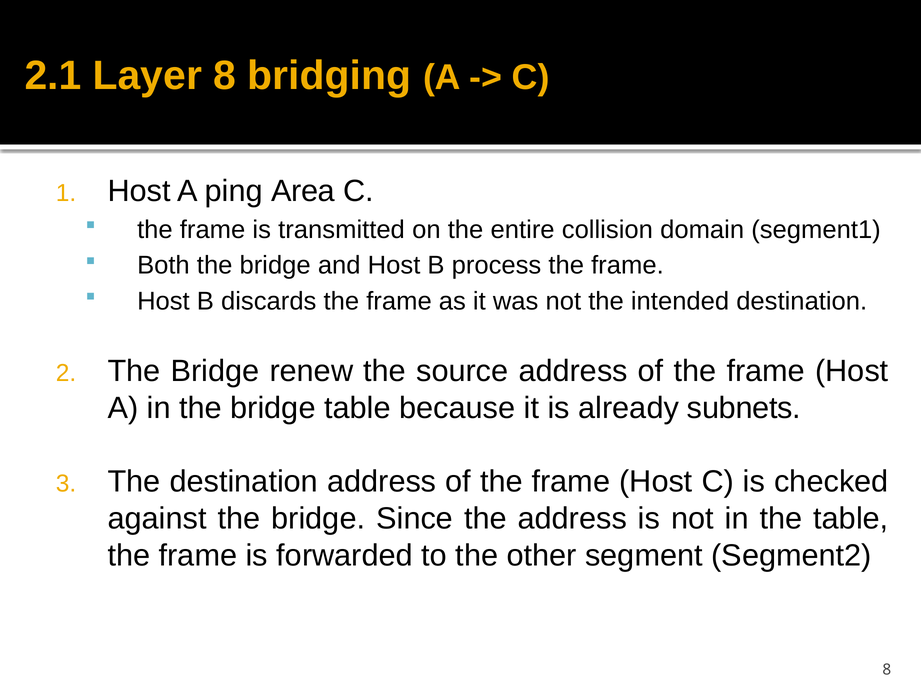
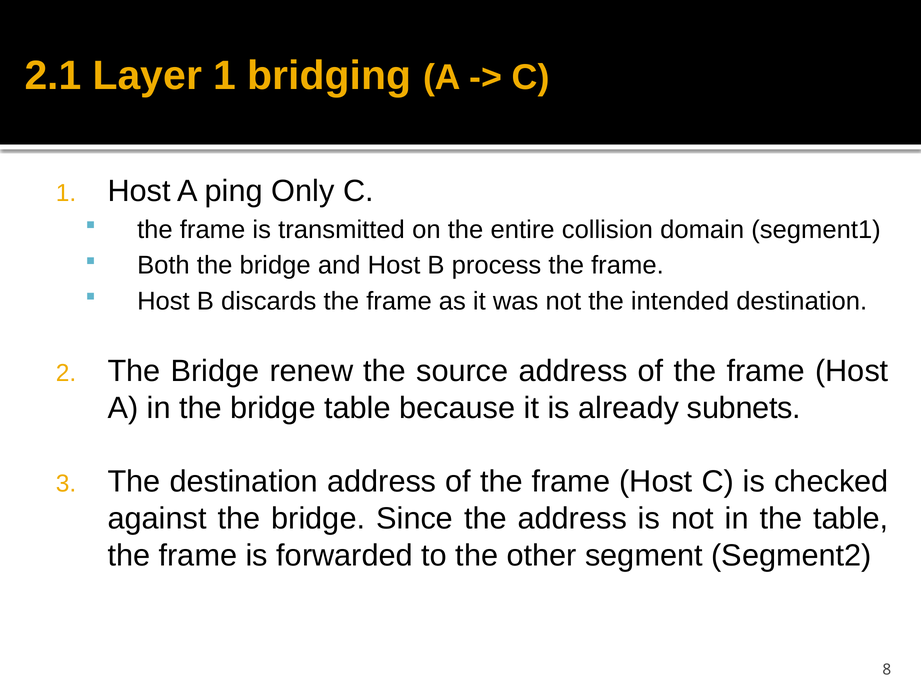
Layer 8: 8 -> 1
Area: Area -> Only
